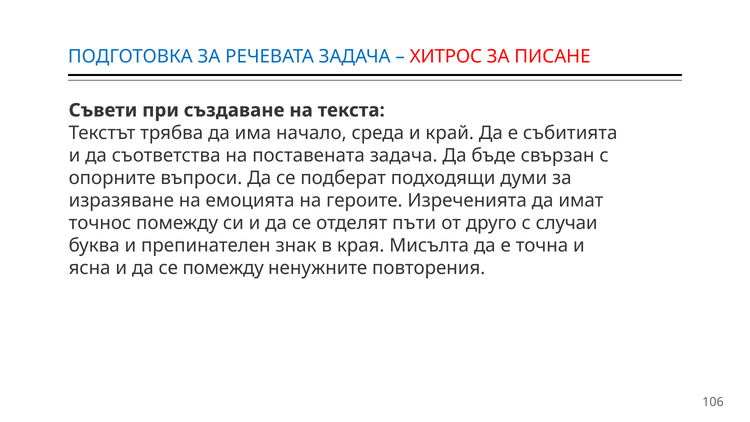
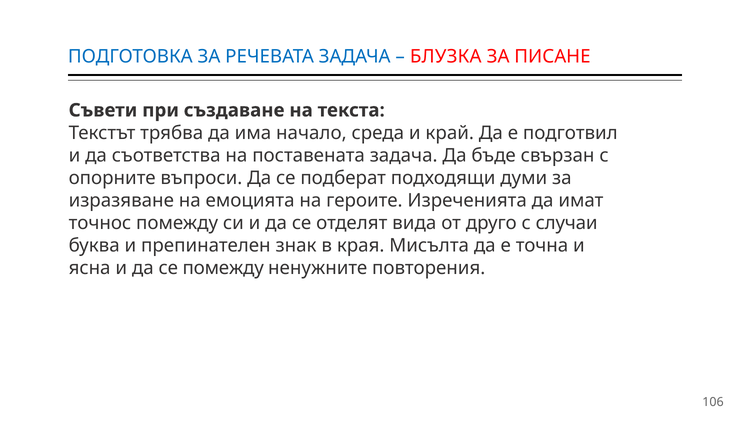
ХИТРОС: ХИТРОС -> БЛУЗКА
събитията: събитията -> подготвил
пъти: пъти -> вида
